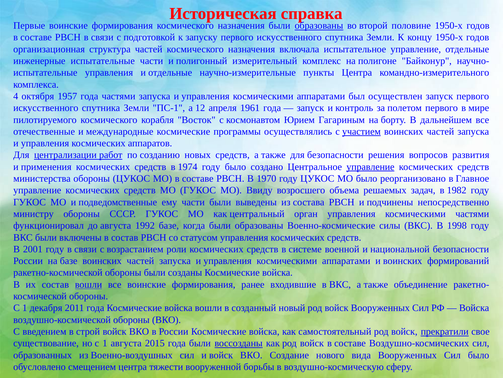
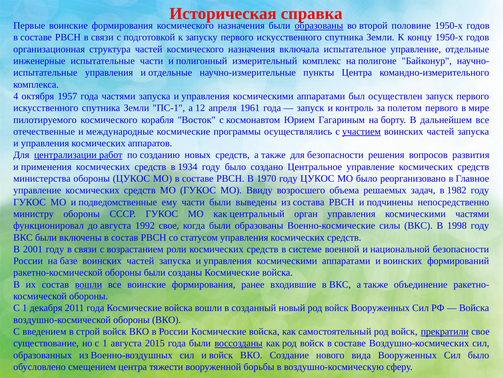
1974: 1974 -> 1934
управление at (370, 167) underline: present -> none
1992 базе: базе -> свое
